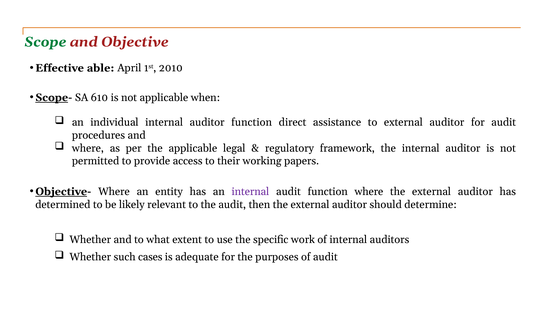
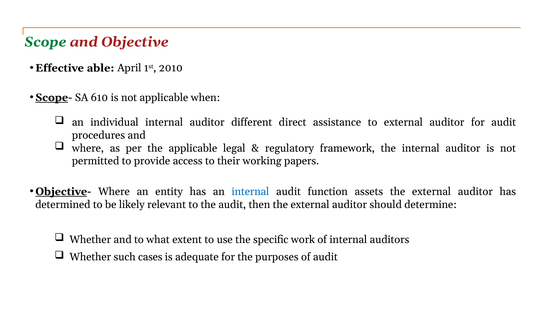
auditor function: function -> different
internal at (250, 192) colour: purple -> blue
function where: where -> assets
